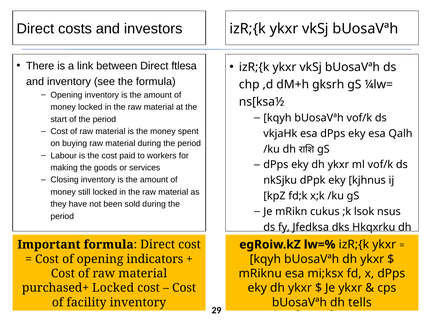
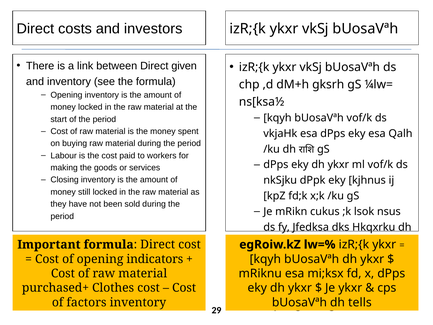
ftlesa: ftlesa -> given
purchased+ Locked: Locked -> Clothes
facility: facility -> factors
